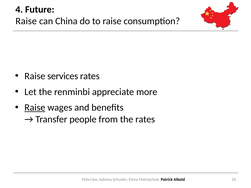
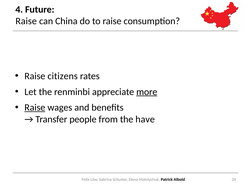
services: services -> citizens
more underline: none -> present
the rates: rates -> have
